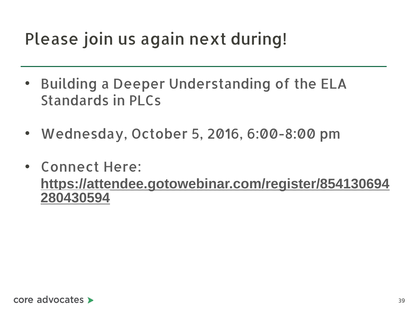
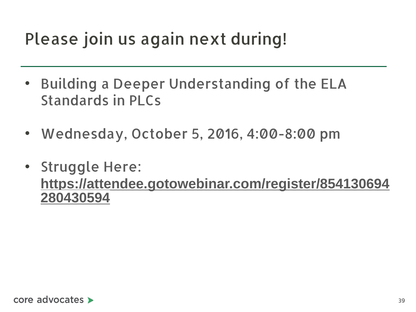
6:00-8:00: 6:00-8:00 -> 4:00-8:00
Connect: Connect -> Struggle
